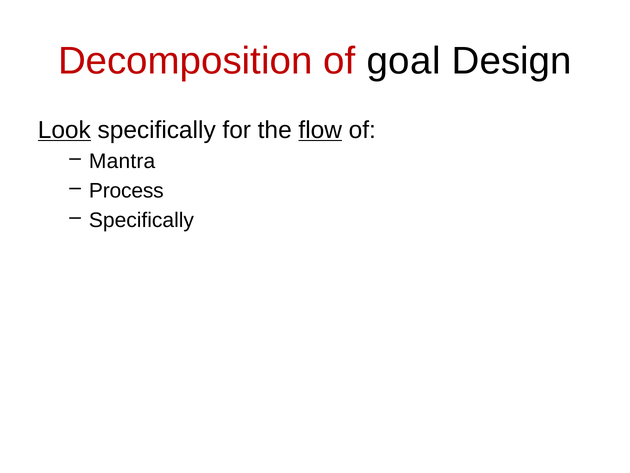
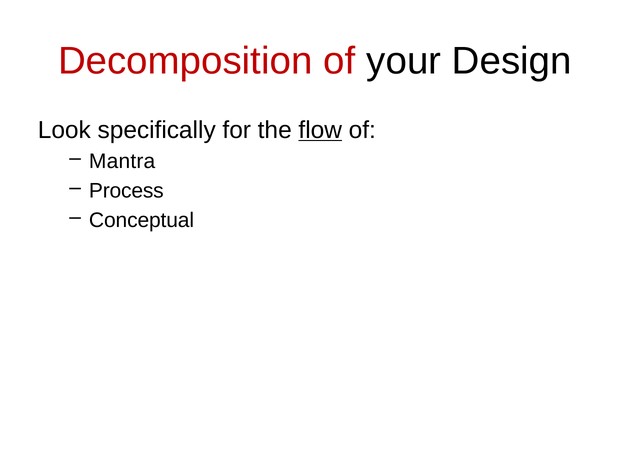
goal: goal -> your
Look underline: present -> none
Specifically at (141, 220): Specifically -> Conceptual
